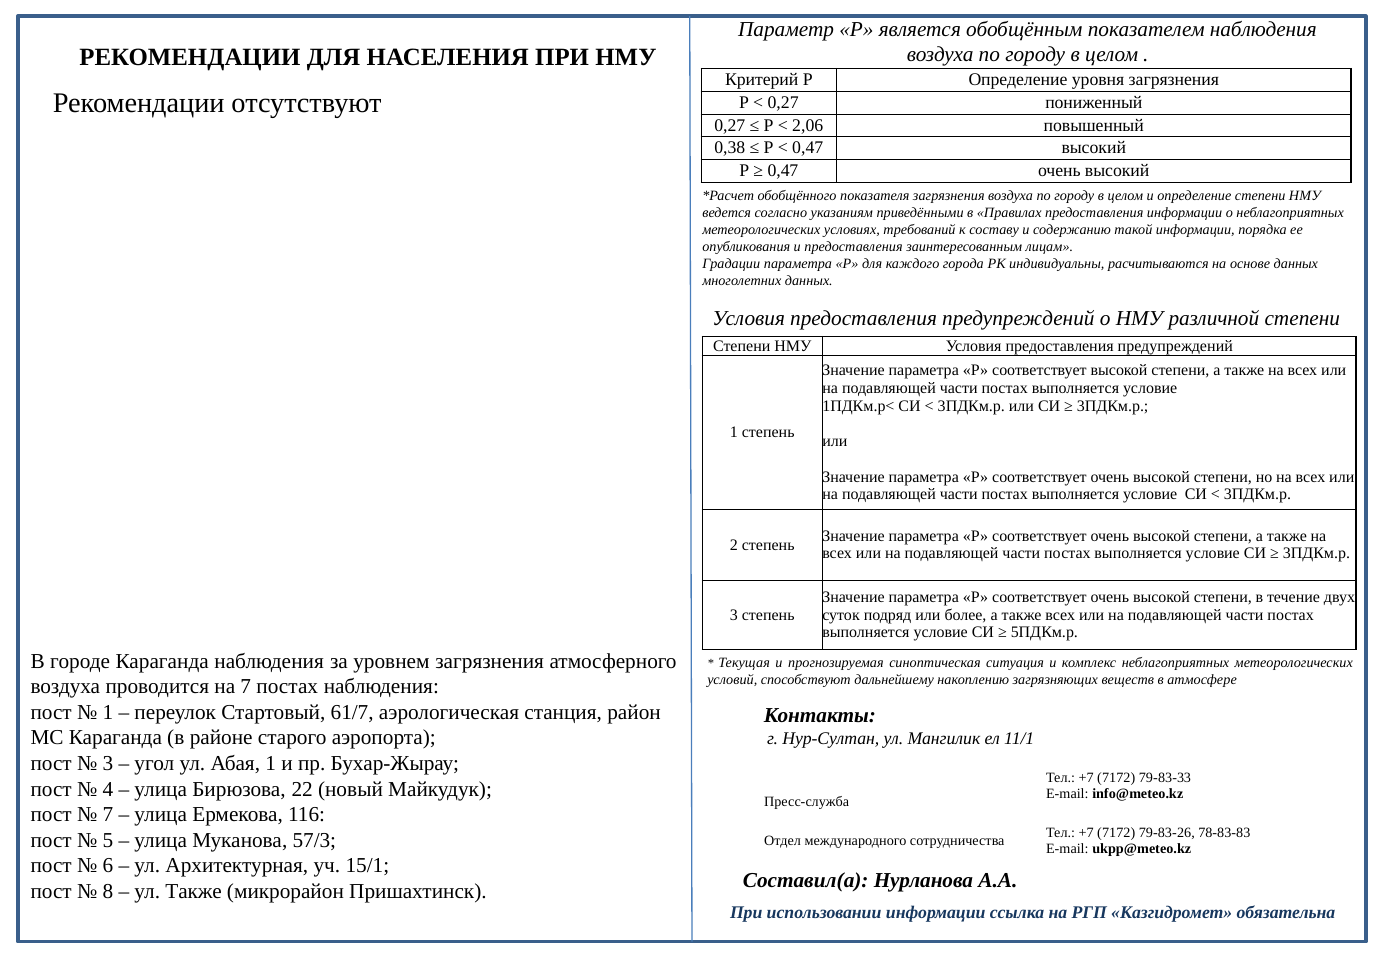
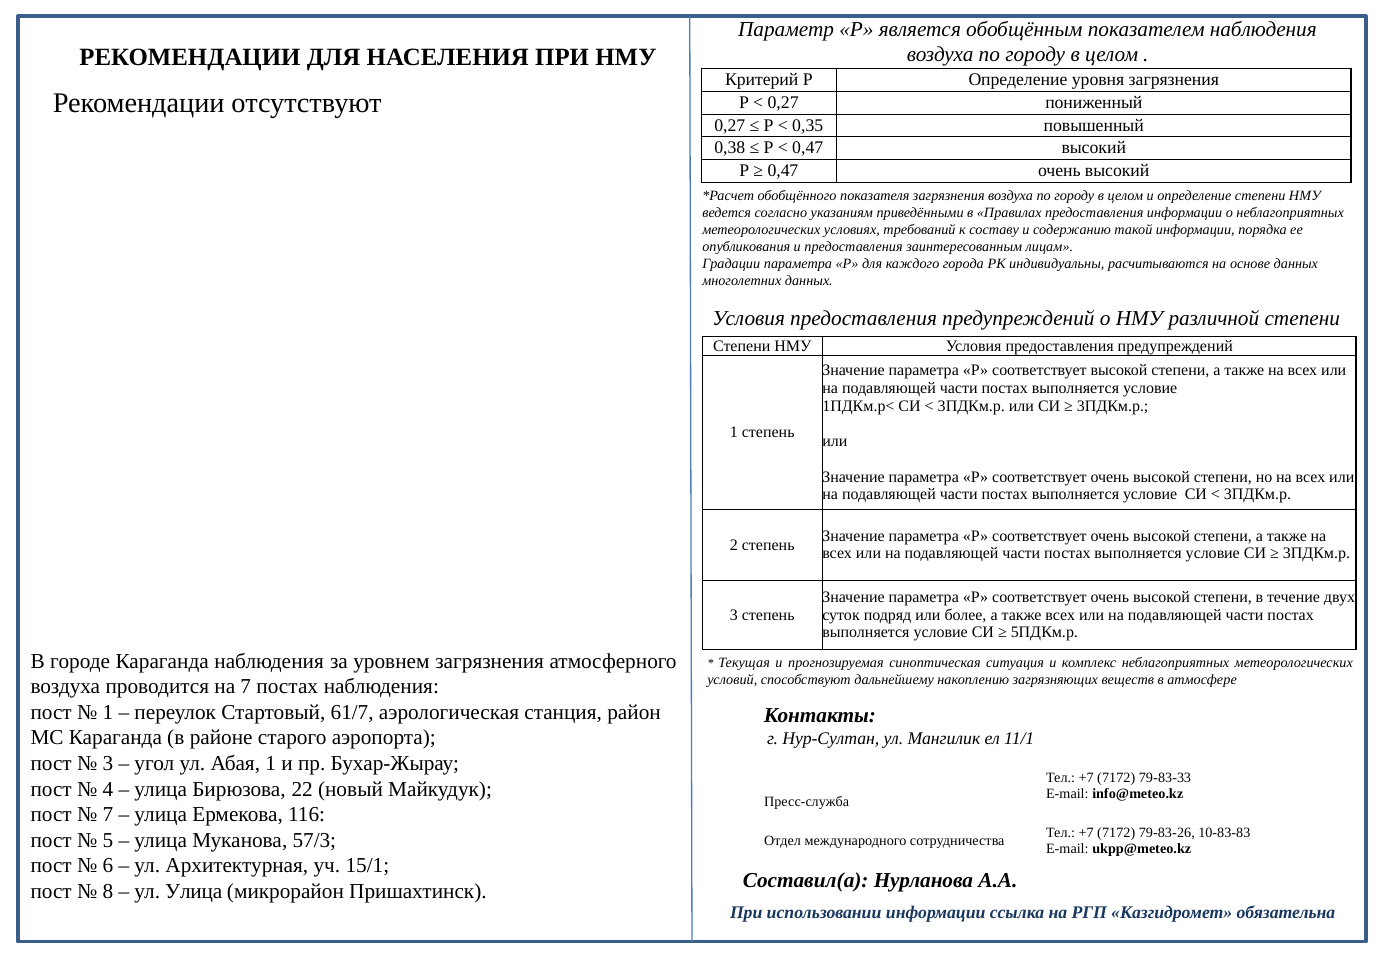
2,06: 2,06 -> 0,35
78-83-83: 78-83-83 -> 10-83-83
ул Также: Также -> Улица
